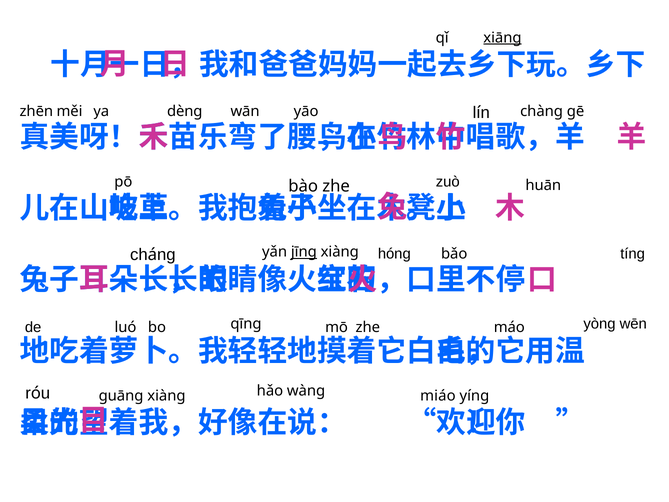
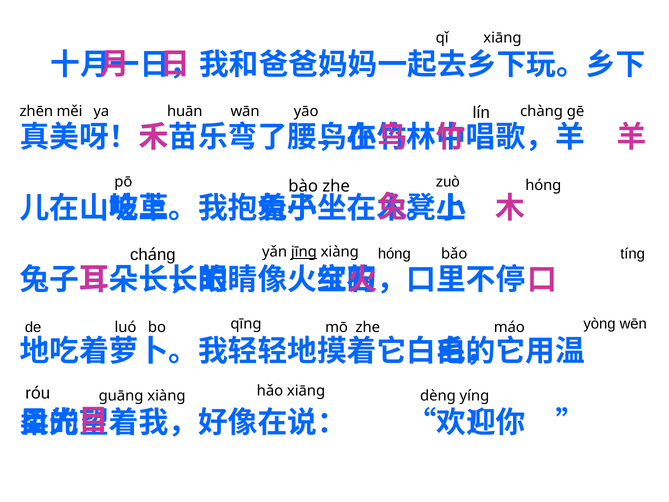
xiāng at (502, 38) underline: present -> none
dèng: dèng -> huān
zhe huān: huān -> hóng
hǎo wàng: wàng -> xiāng
miáo: miáo -> dèng
